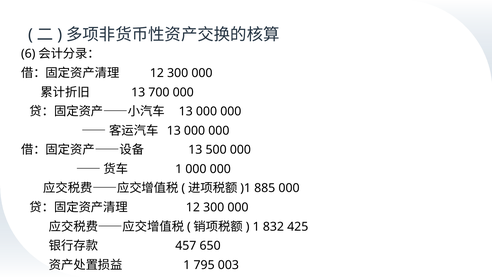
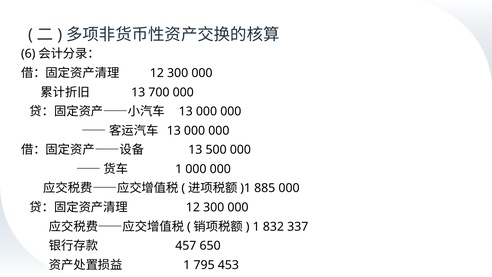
425: 425 -> 337
003: 003 -> 453
